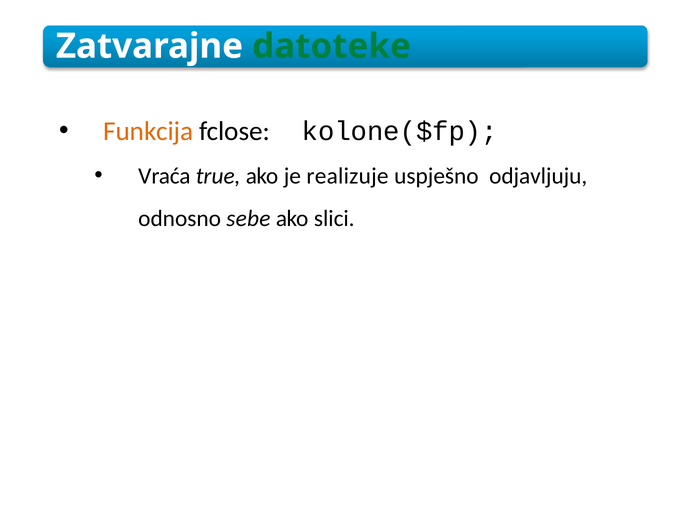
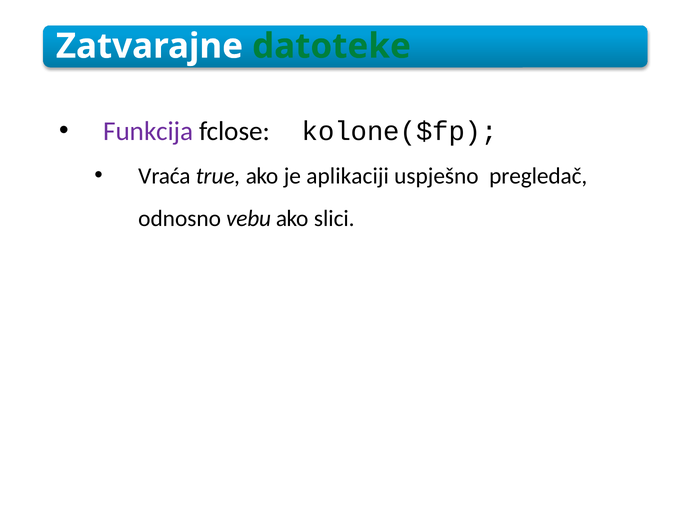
Funkcija colour: orange -> purple
realizuje: realizuje -> aplikaciji
odjavljuju: odjavljuju -> pregledač
sebe: sebe -> vebu
